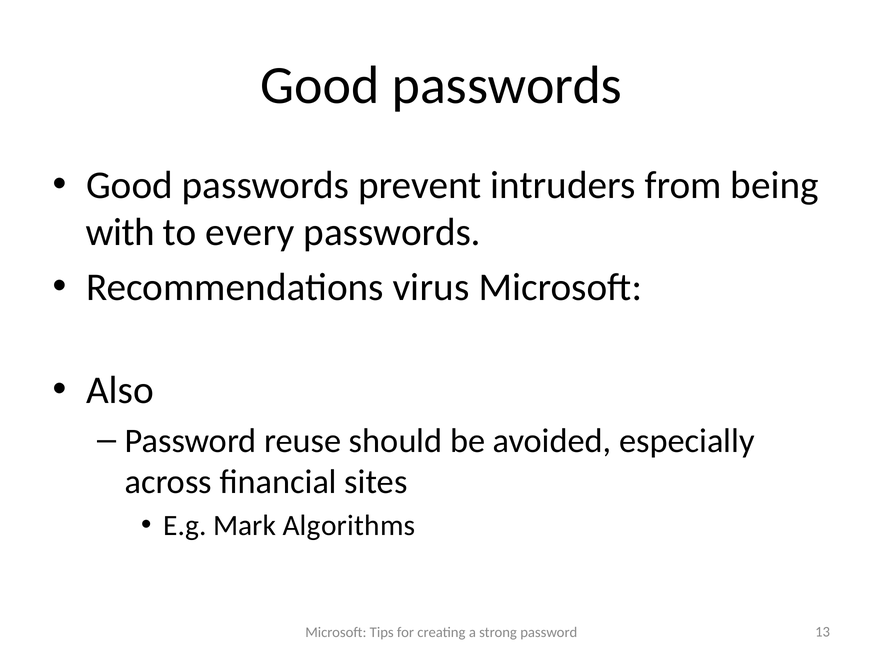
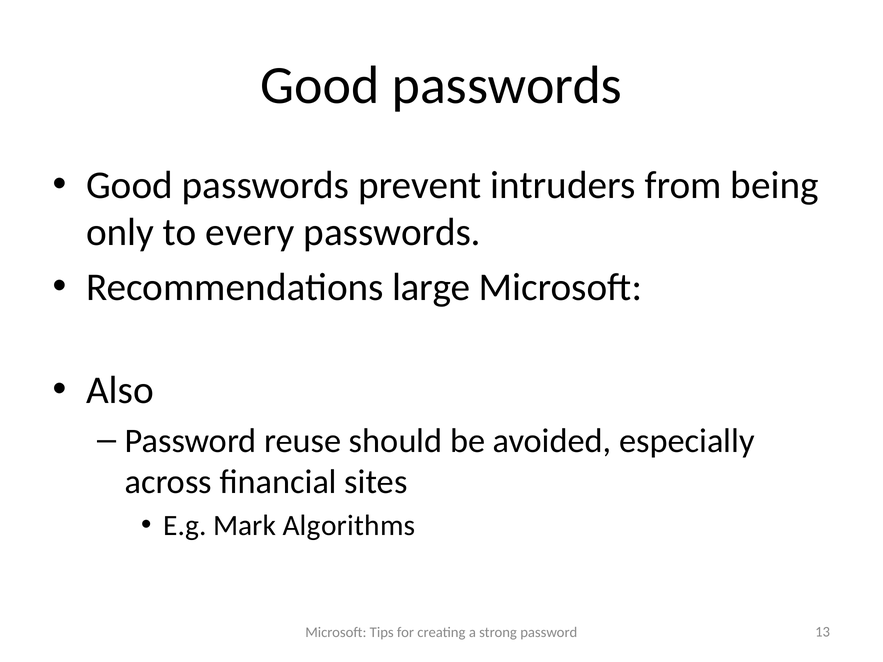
with: with -> only
virus: virus -> large
